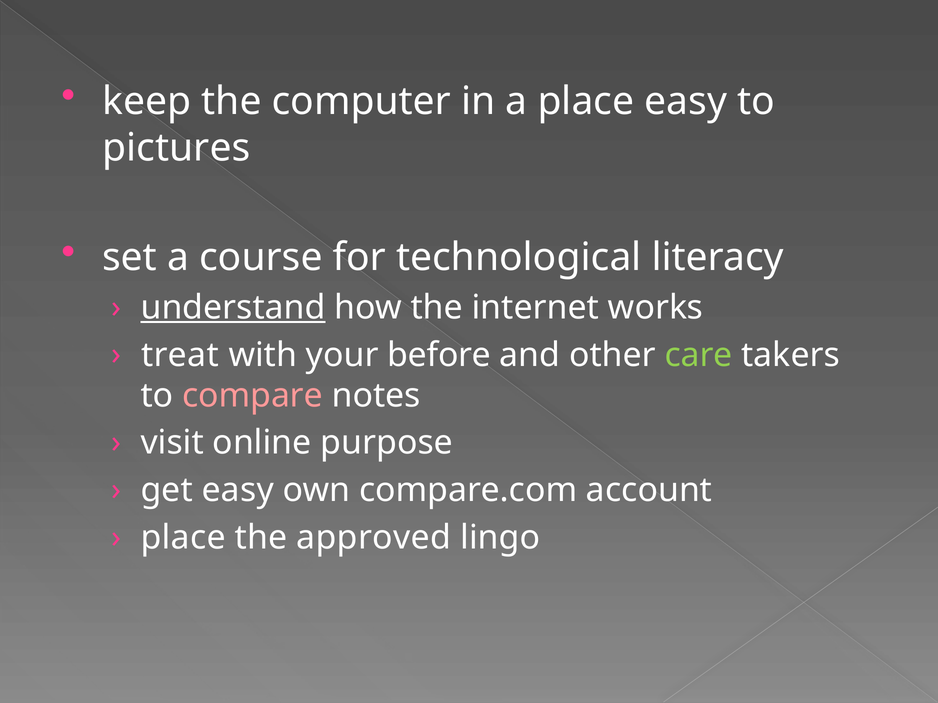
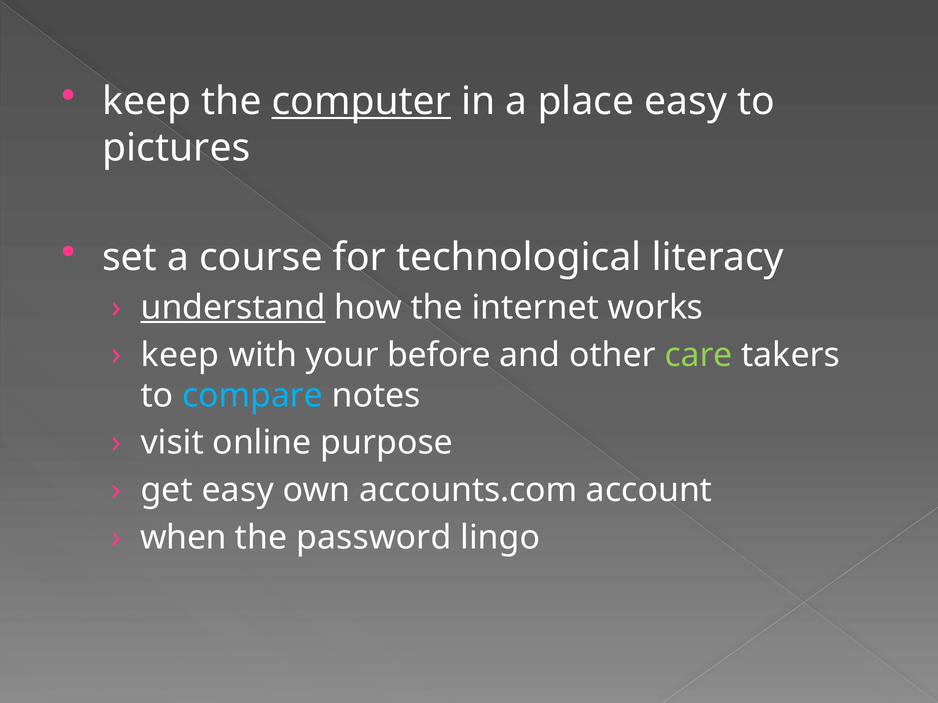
computer underline: none -> present
treat at (180, 355): treat -> keep
compare colour: pink -> light blue
compare.com: compare.com -> accounts.com
place at (183, 538): place -> when
approved: approved -> password
